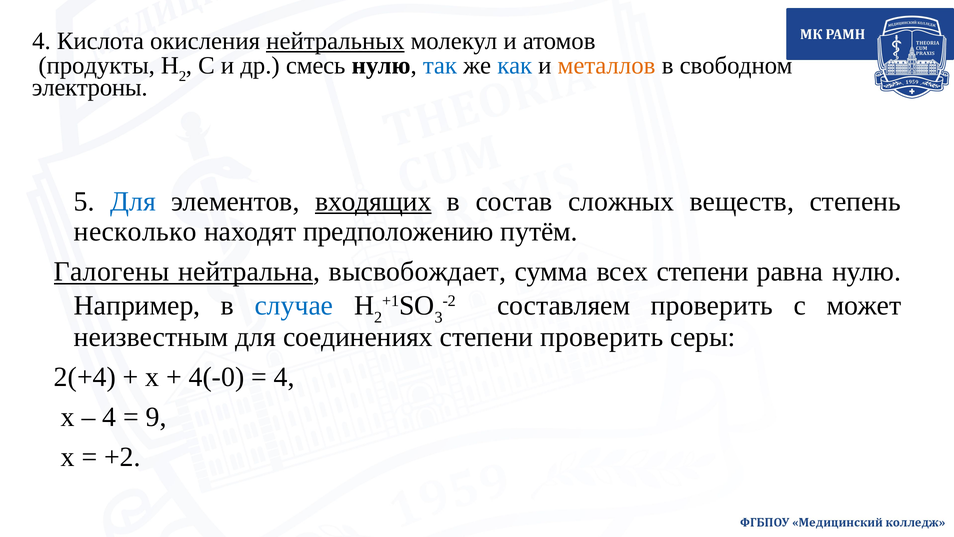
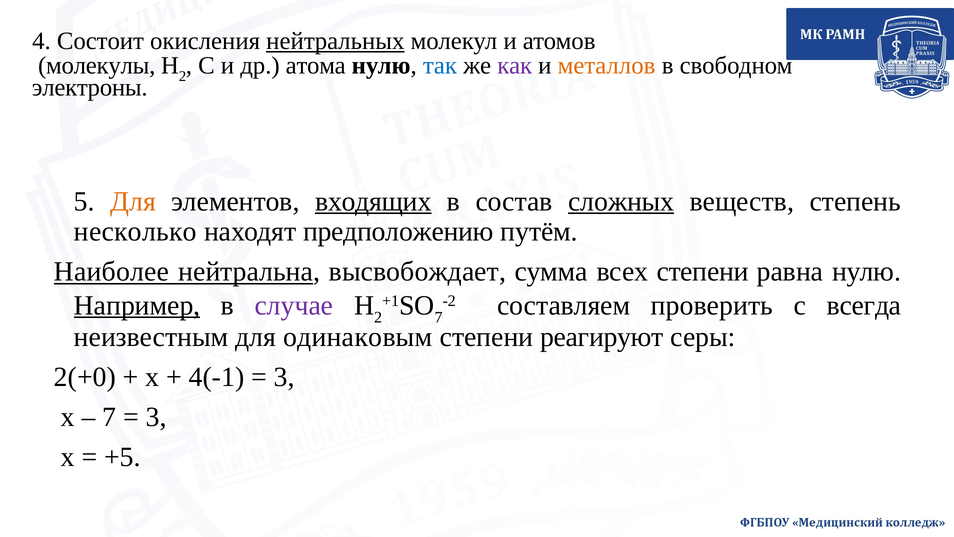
Кислота: Кислота -> Состоит
продукты: продукты -> молекулы
смесь: смесь -> атома
как colour: blue -> purple
Для at (133, 201) colour: blue -> orange
сложных underline: none -> present
Галогены: Галогены -> Наиболее
Например underline: none -> present
случае colour: blue -> purple
3 at (439, 317): 3 -> 7
может: может -> всегда
соединениях: соединениях -> одинаковым
степени проверить: проверить -> реагируют
2(+4: 2(+4 -> 2(+0
4(-0: 4(-0 -> 4(-1
4 at (284, 377): 4 -> 3
4 at (109, 417): 4 -> 7
9 at (156, 417): 9 -> 3
+2: +2 -> +5
